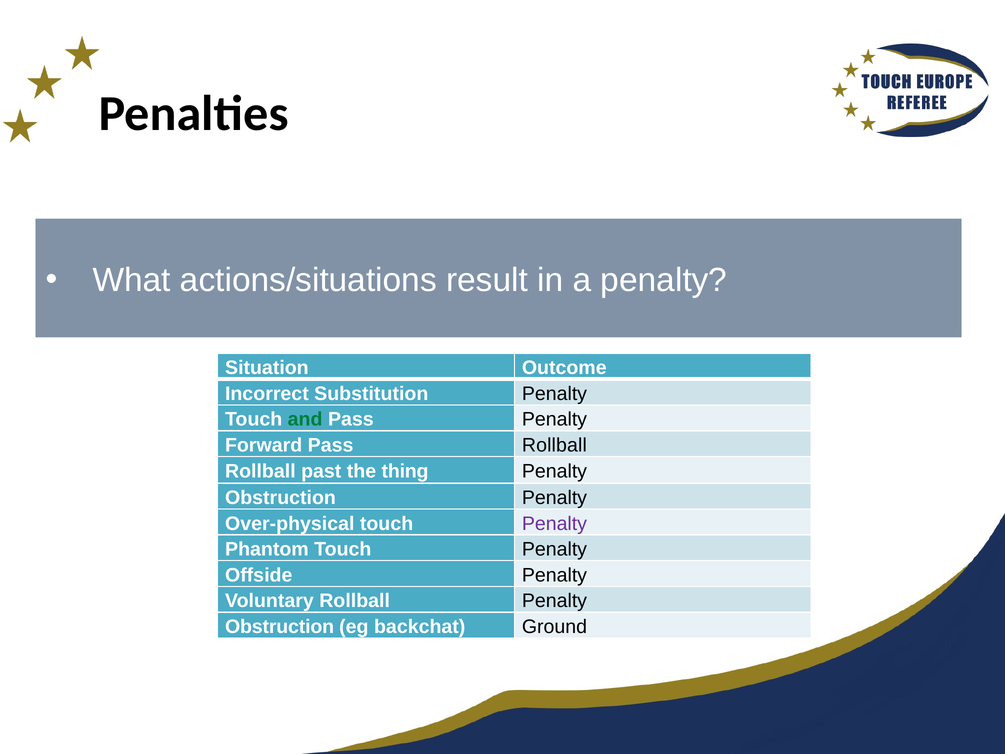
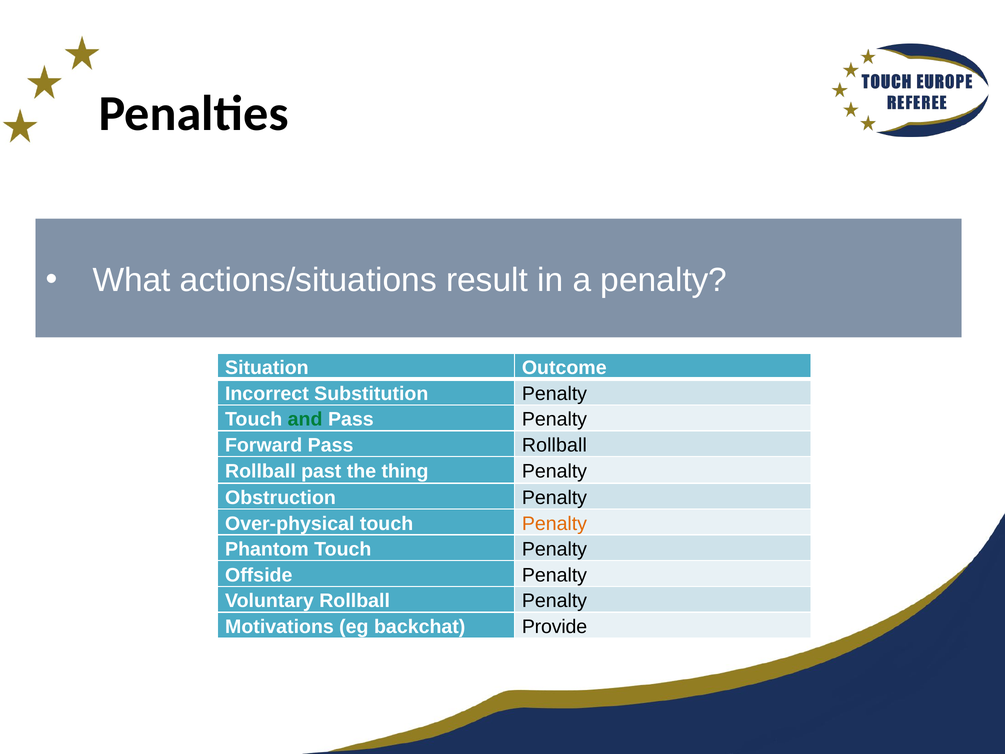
Penalty at (554, 523) colour: purple -> orange
Obstruction at (280, 627): Obstruction -> Motivations
Ground: Ground -> Provide
